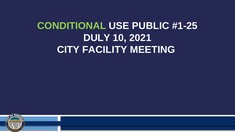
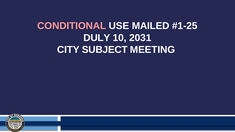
CONDITIONAL colour: light green -> pink
PUBLIC: PUBLIC -> MAILED
2021: 2021 -> 2031
FACILITY: FACILITY -> SUBJECT
